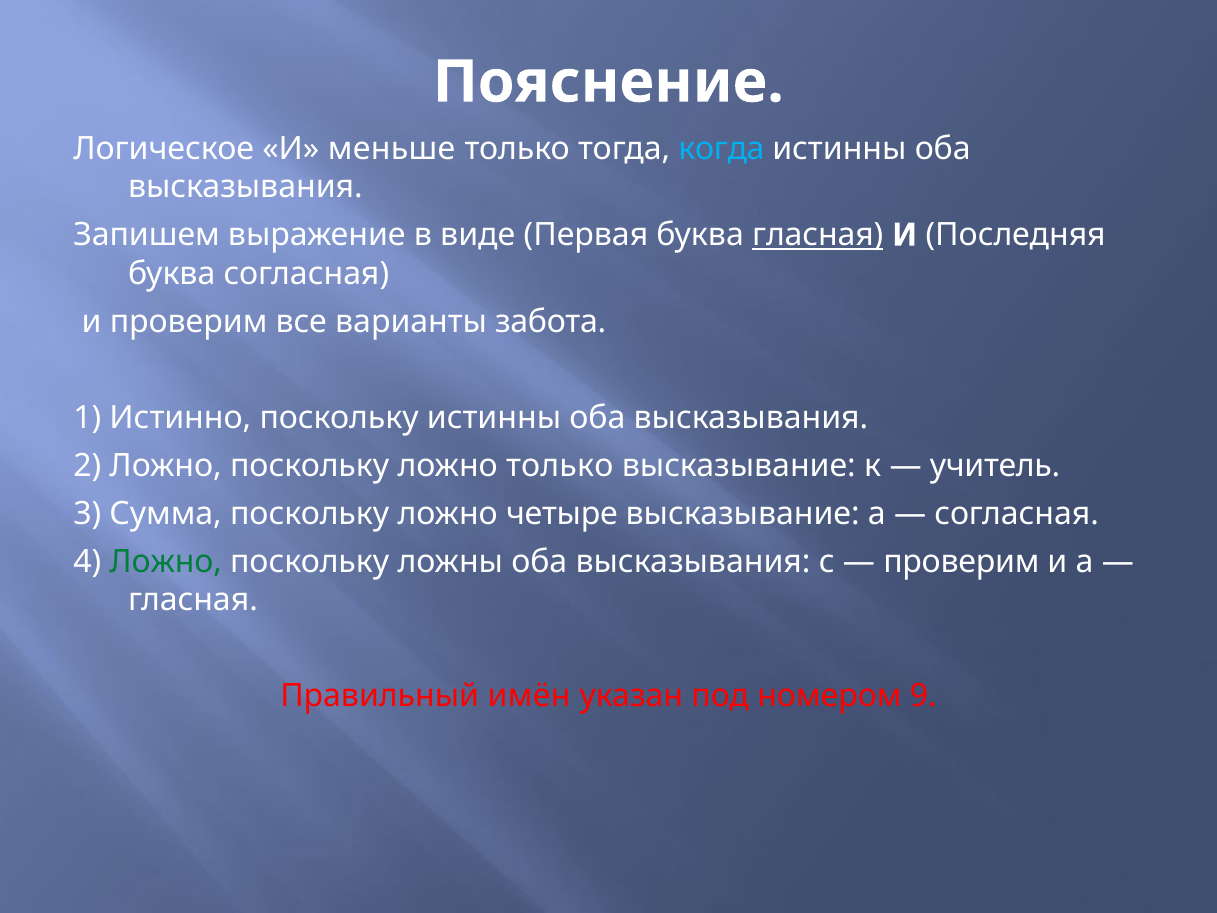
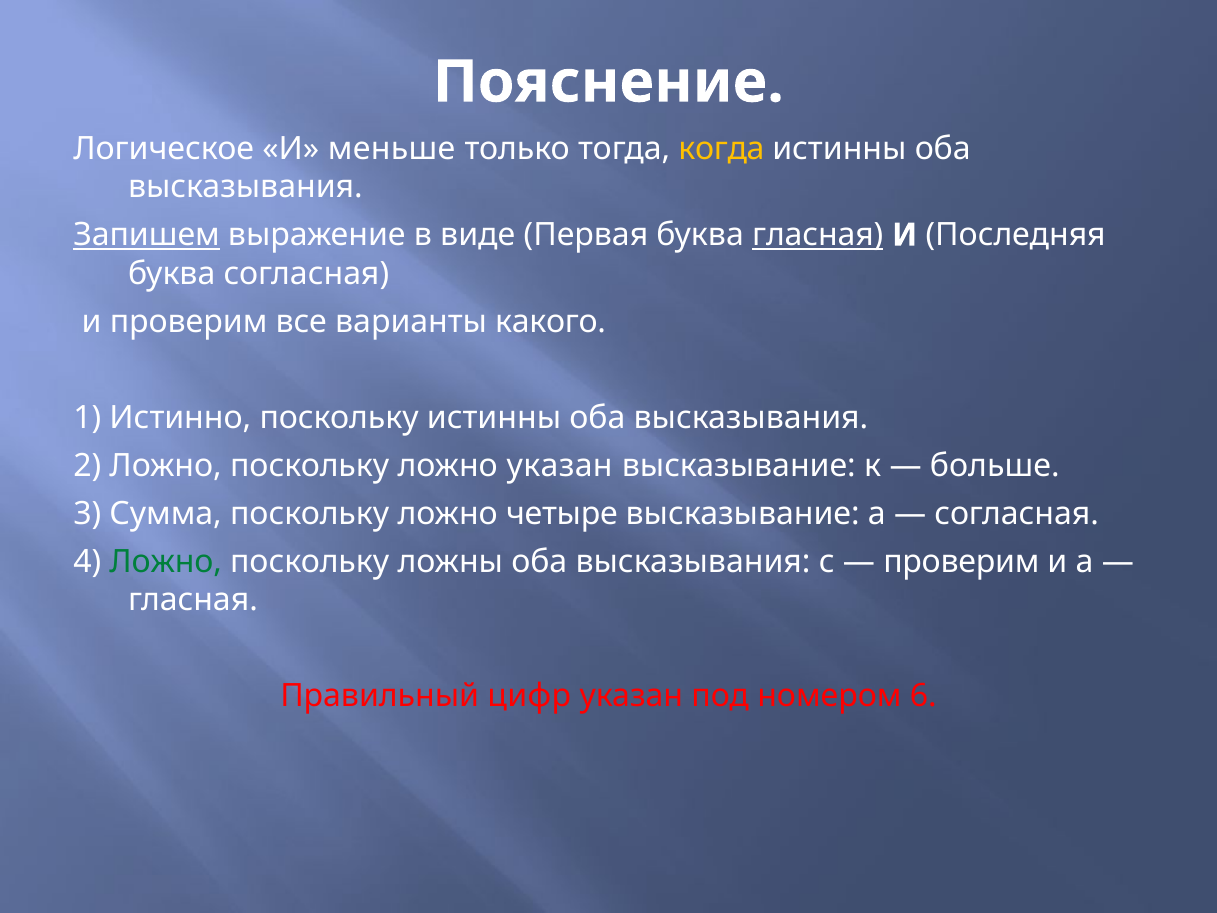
когда colour: light blue -> yellow
Запишем underline: none -> present
забота: забота -> какого
ложно только: только -> указан
учитель: учитель -> больше
имён: имён -> цифр
9: 9 -> 6
